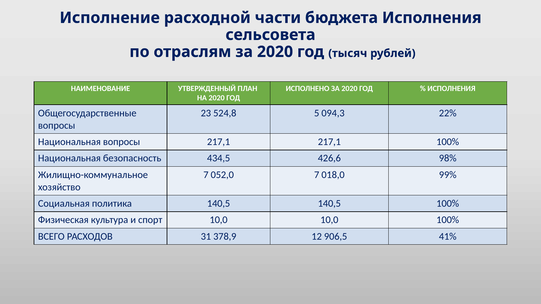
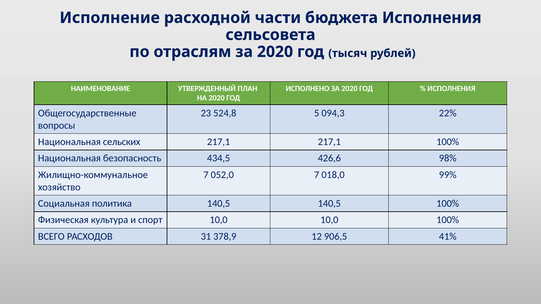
Национальная вопросы: вопросы -> сельских
